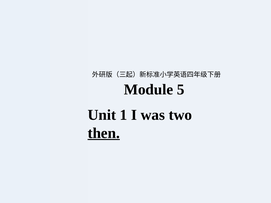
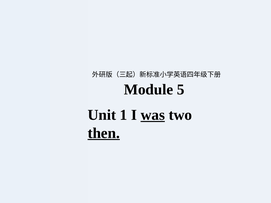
was underline: none -> present
